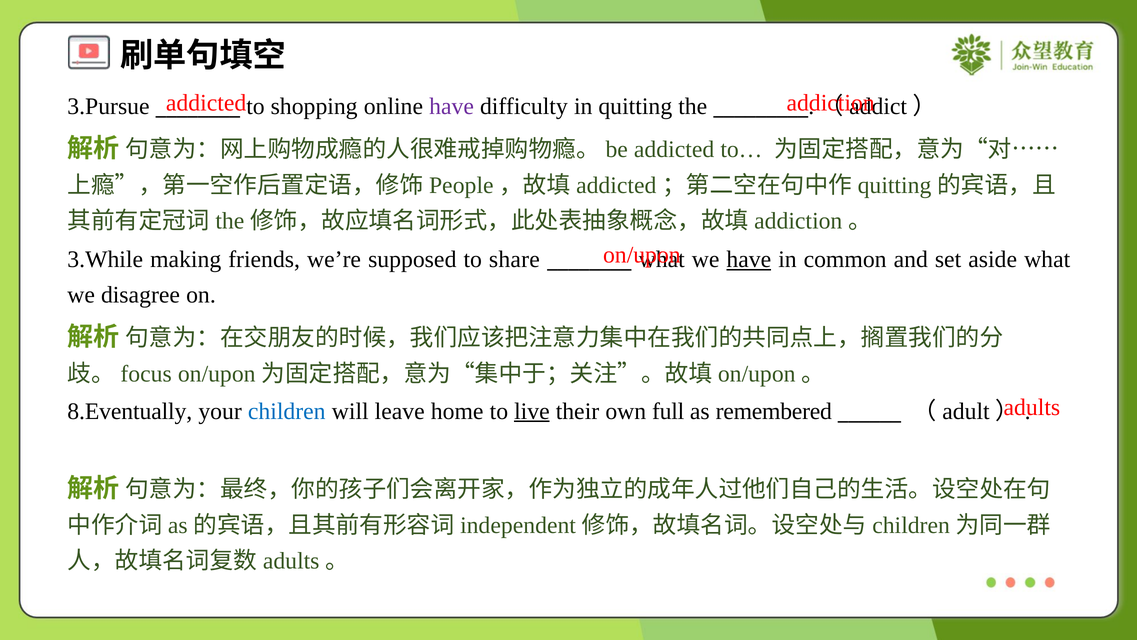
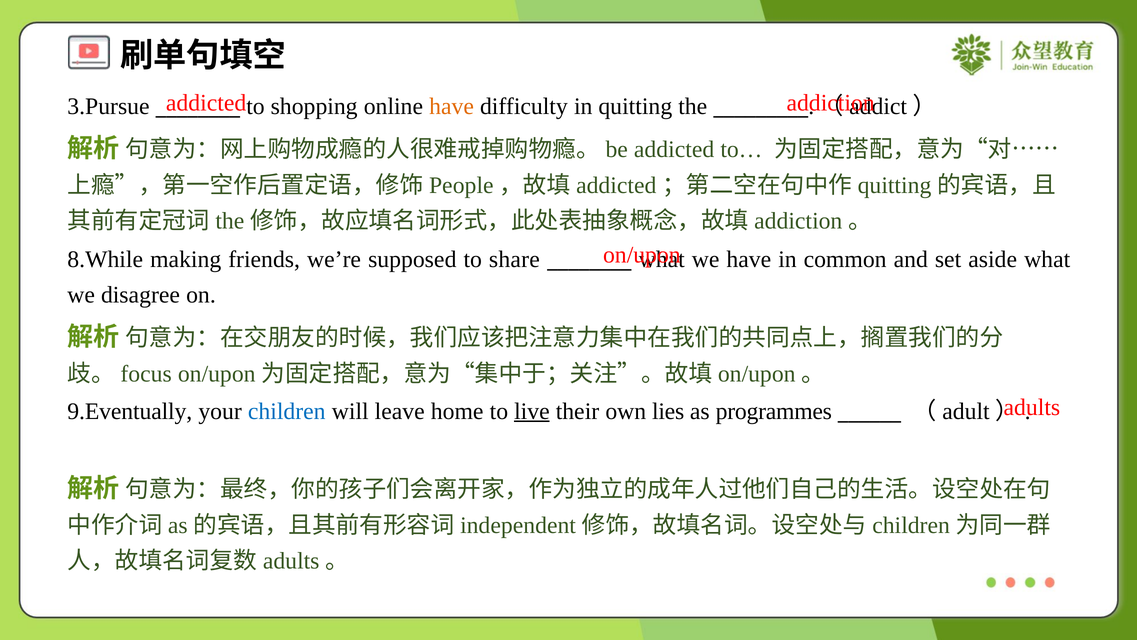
have at (452, 106) colour: purple -> orange
3.While: 3.While -> 8.While
have at (749, 259) underline: present -> none
8.Eventually: 8.Eventually -> 9.Eventually
full: full -> lies
remembered: remembered -> programmes
